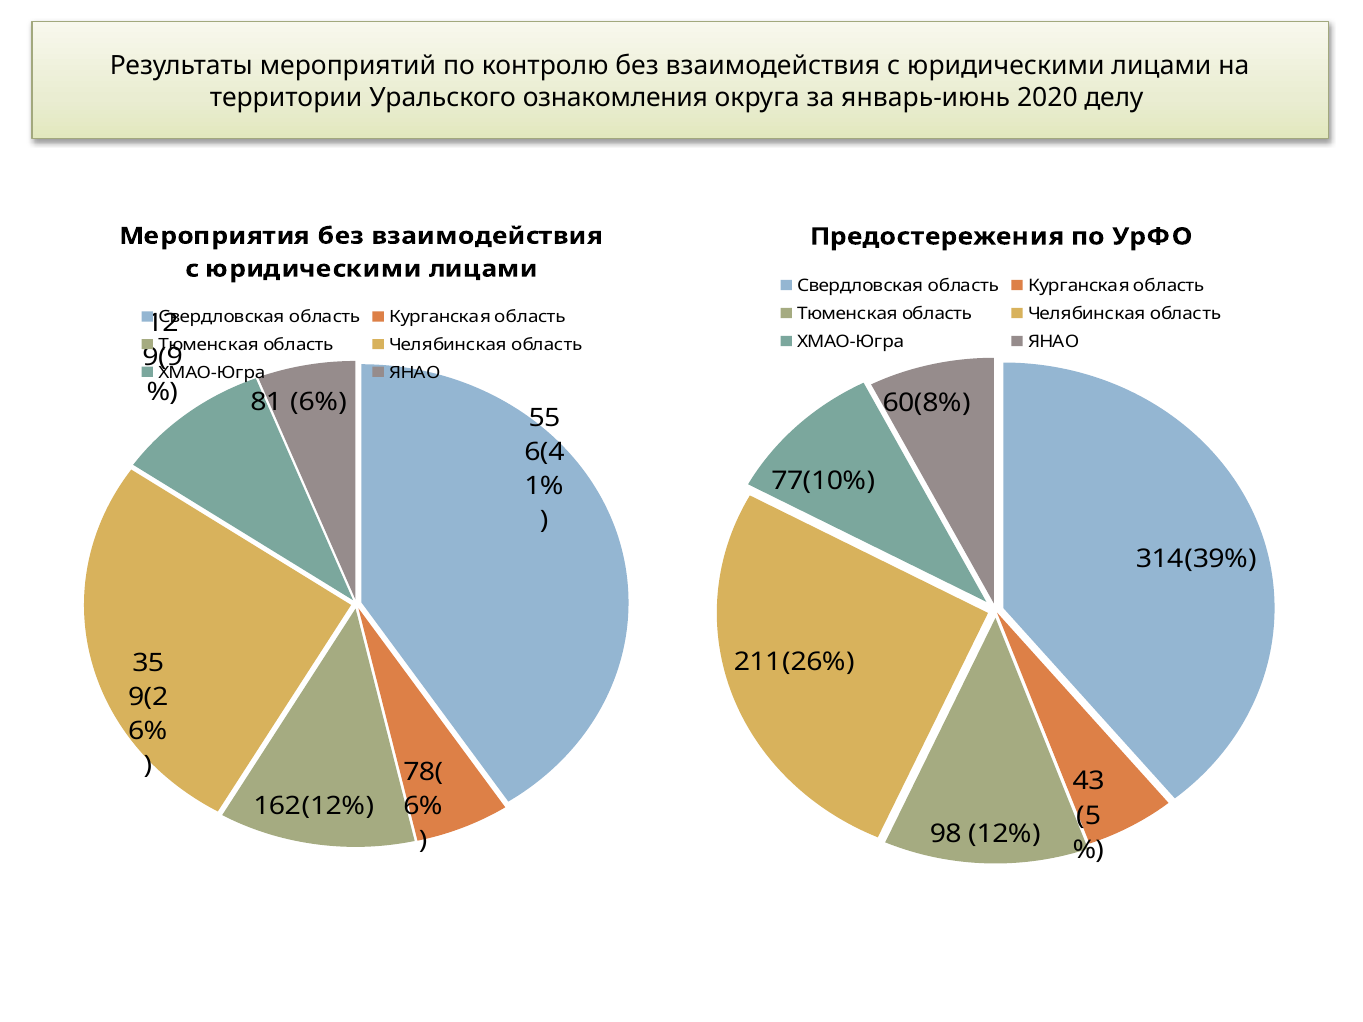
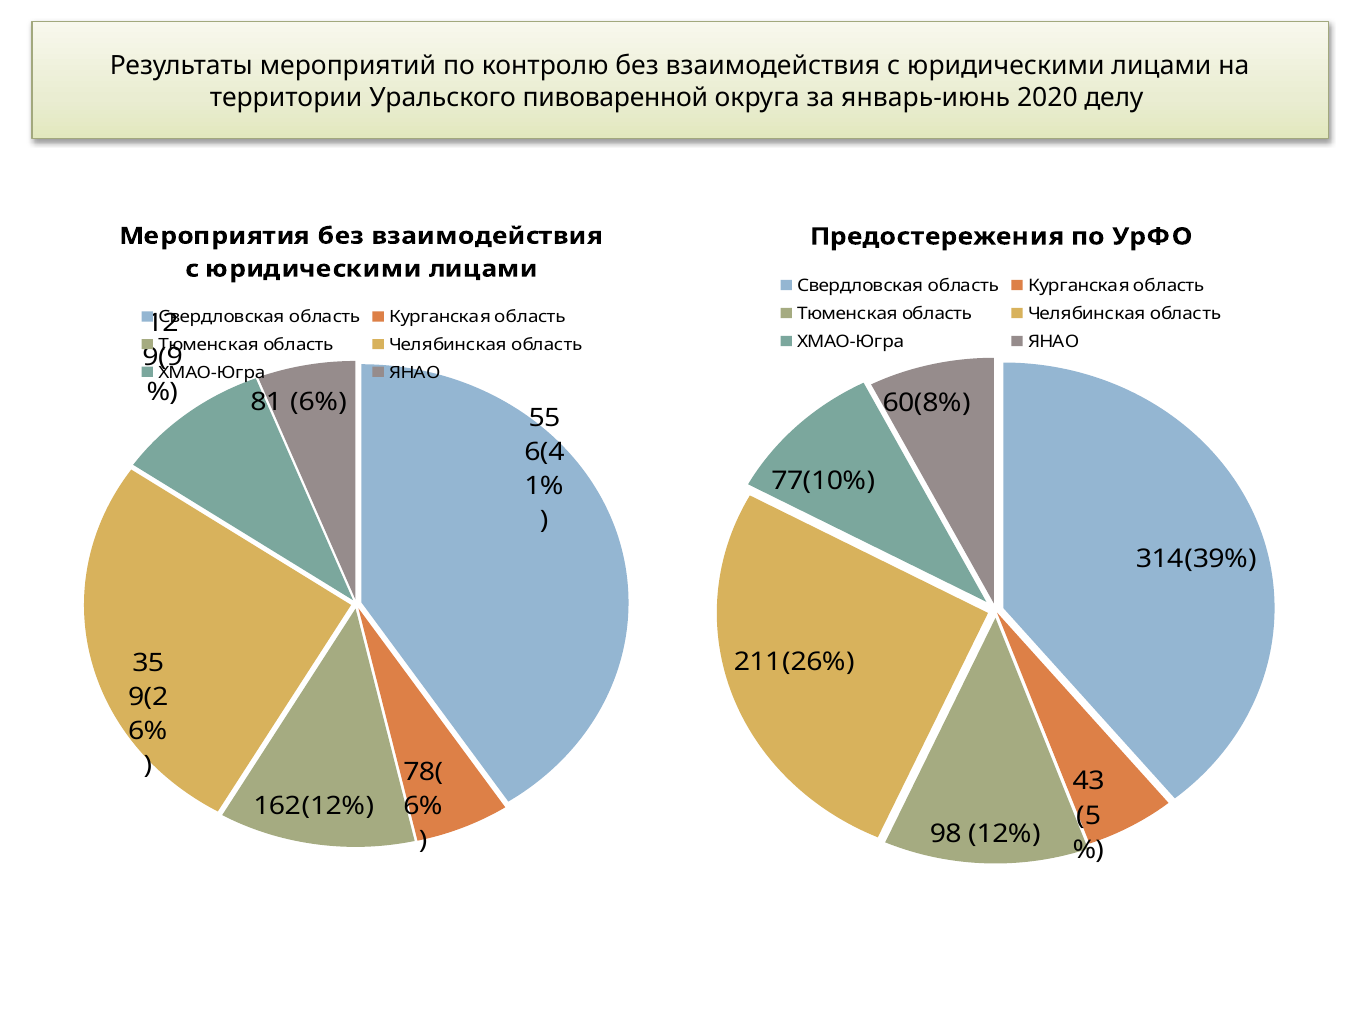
ознакомления: ознакомления -> пивоваренной
